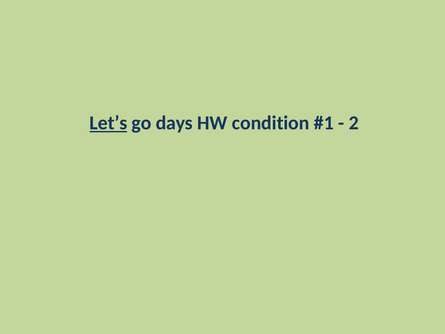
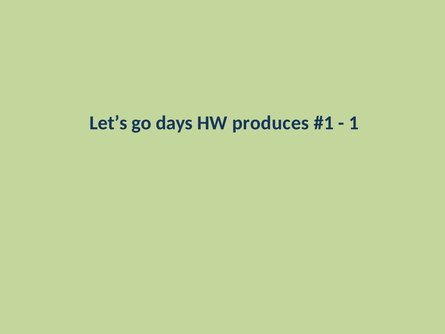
Let’s underline: present -> none
condition: condition -> produces
2: 2 -> 1
